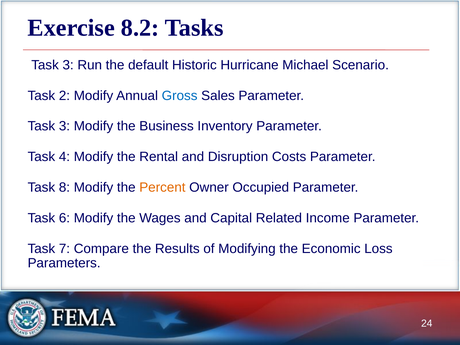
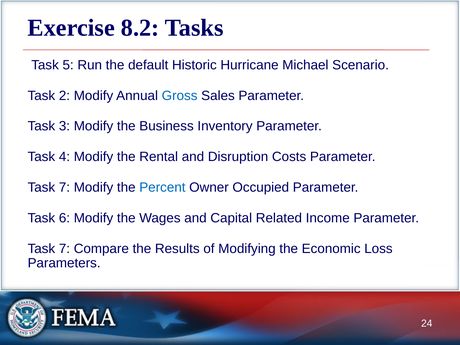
3 at (68, 65): 3 -> 5
8 at (64, 187): 8 -> 7
Percent colour: orange -> blue
